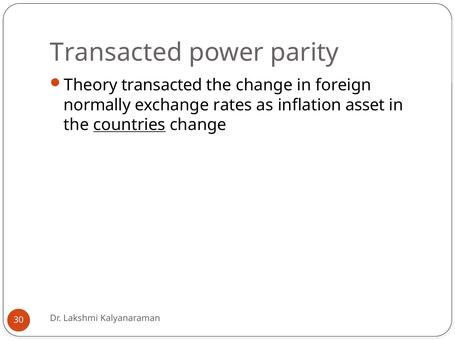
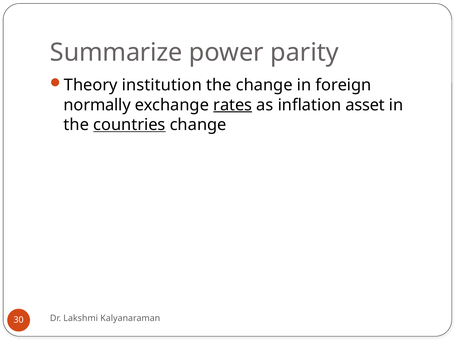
Transacted at (116, 53): Transacted -> Summarize
Theory transacted: transacted -> institution
rates underline: none -> present
